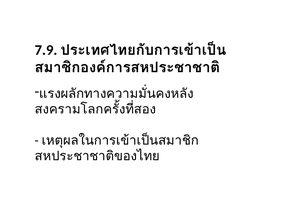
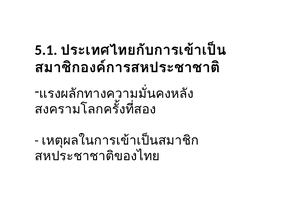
7.9: 7.9 -> 5.1
